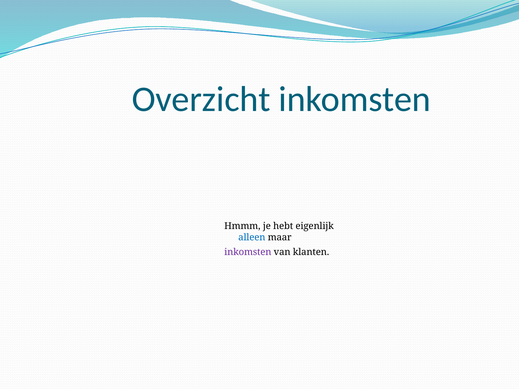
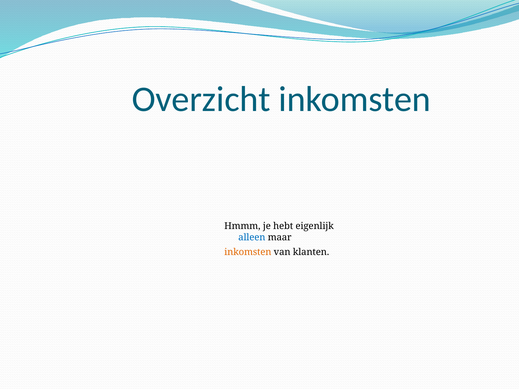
inkomsten at (248, 252) colour: purple -> orange
